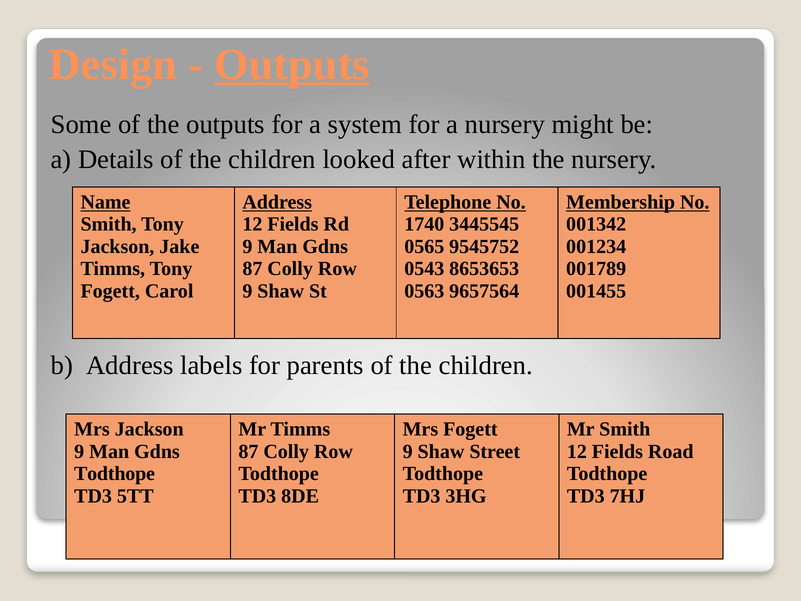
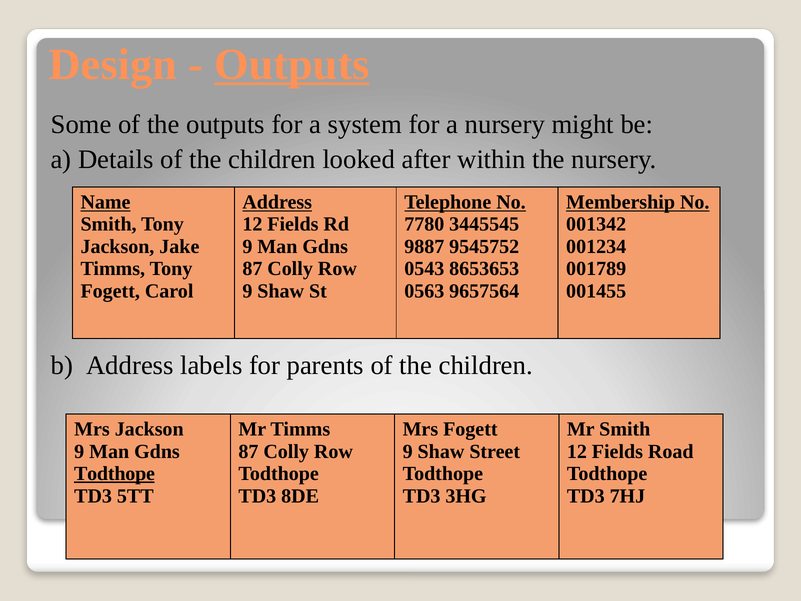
1740: 1740 -> 7780
0565: 0565 -> 9887
Todthope at (114, 474) underline: none -> present
